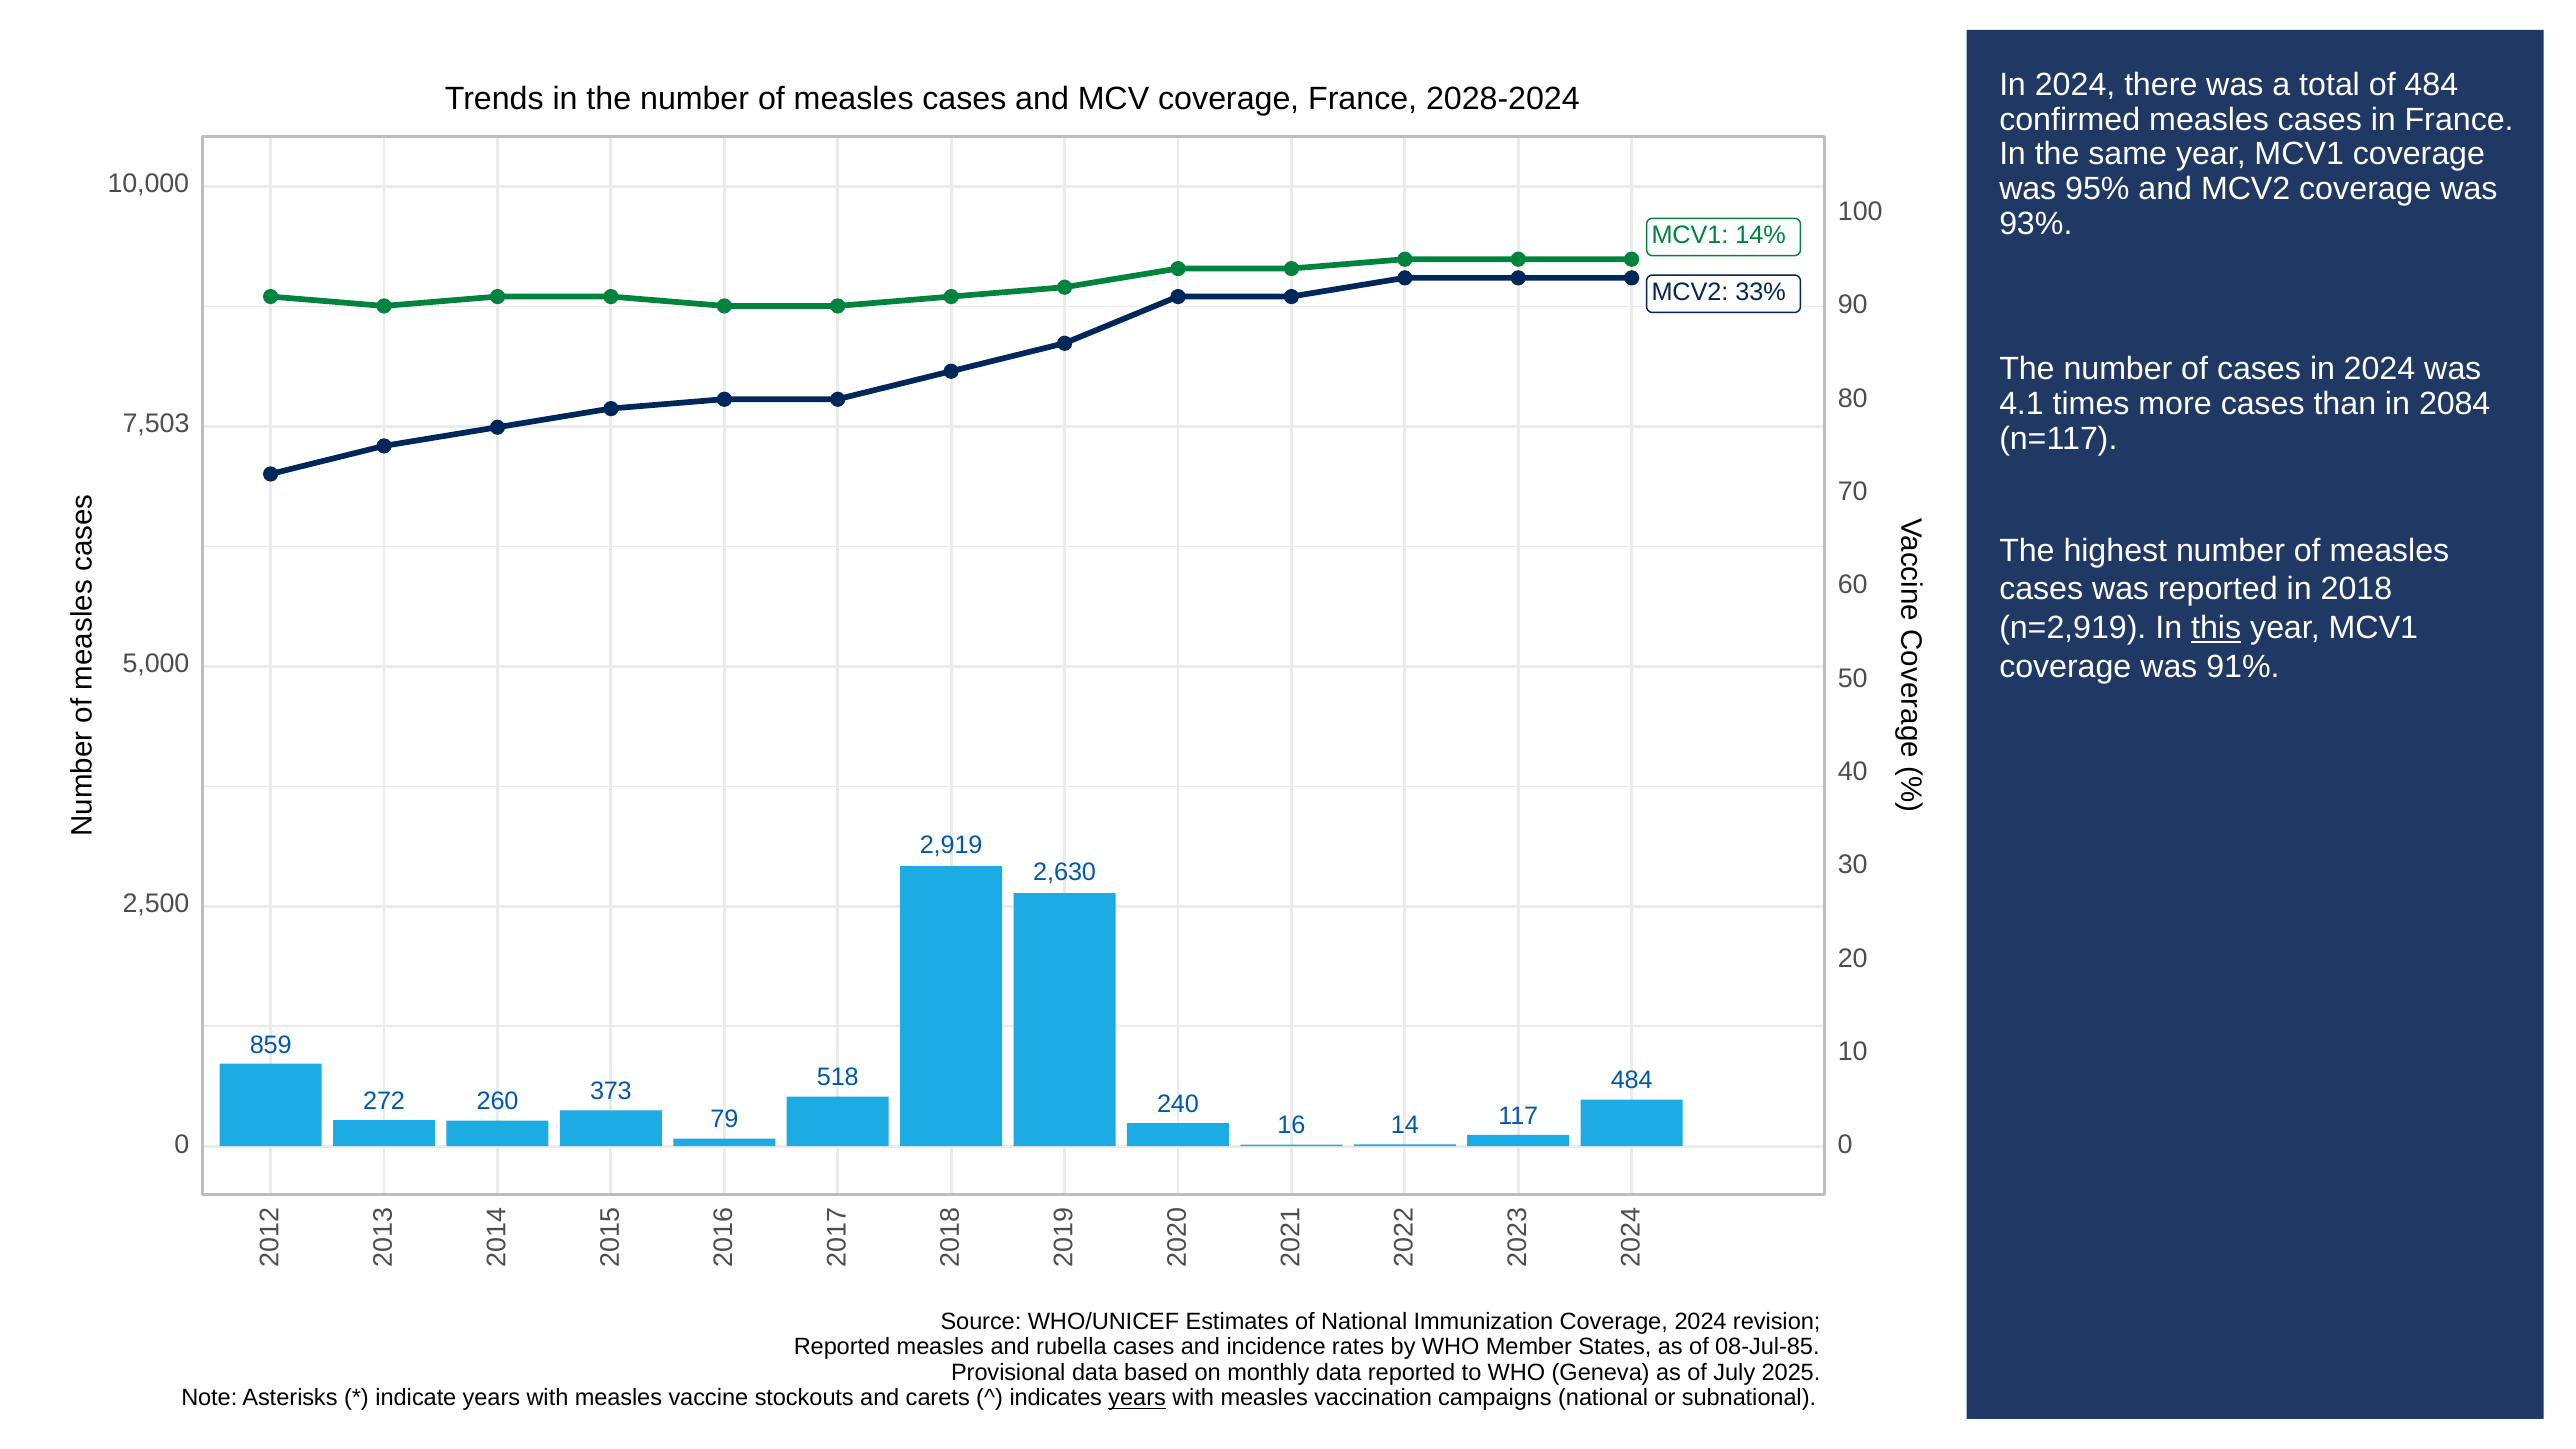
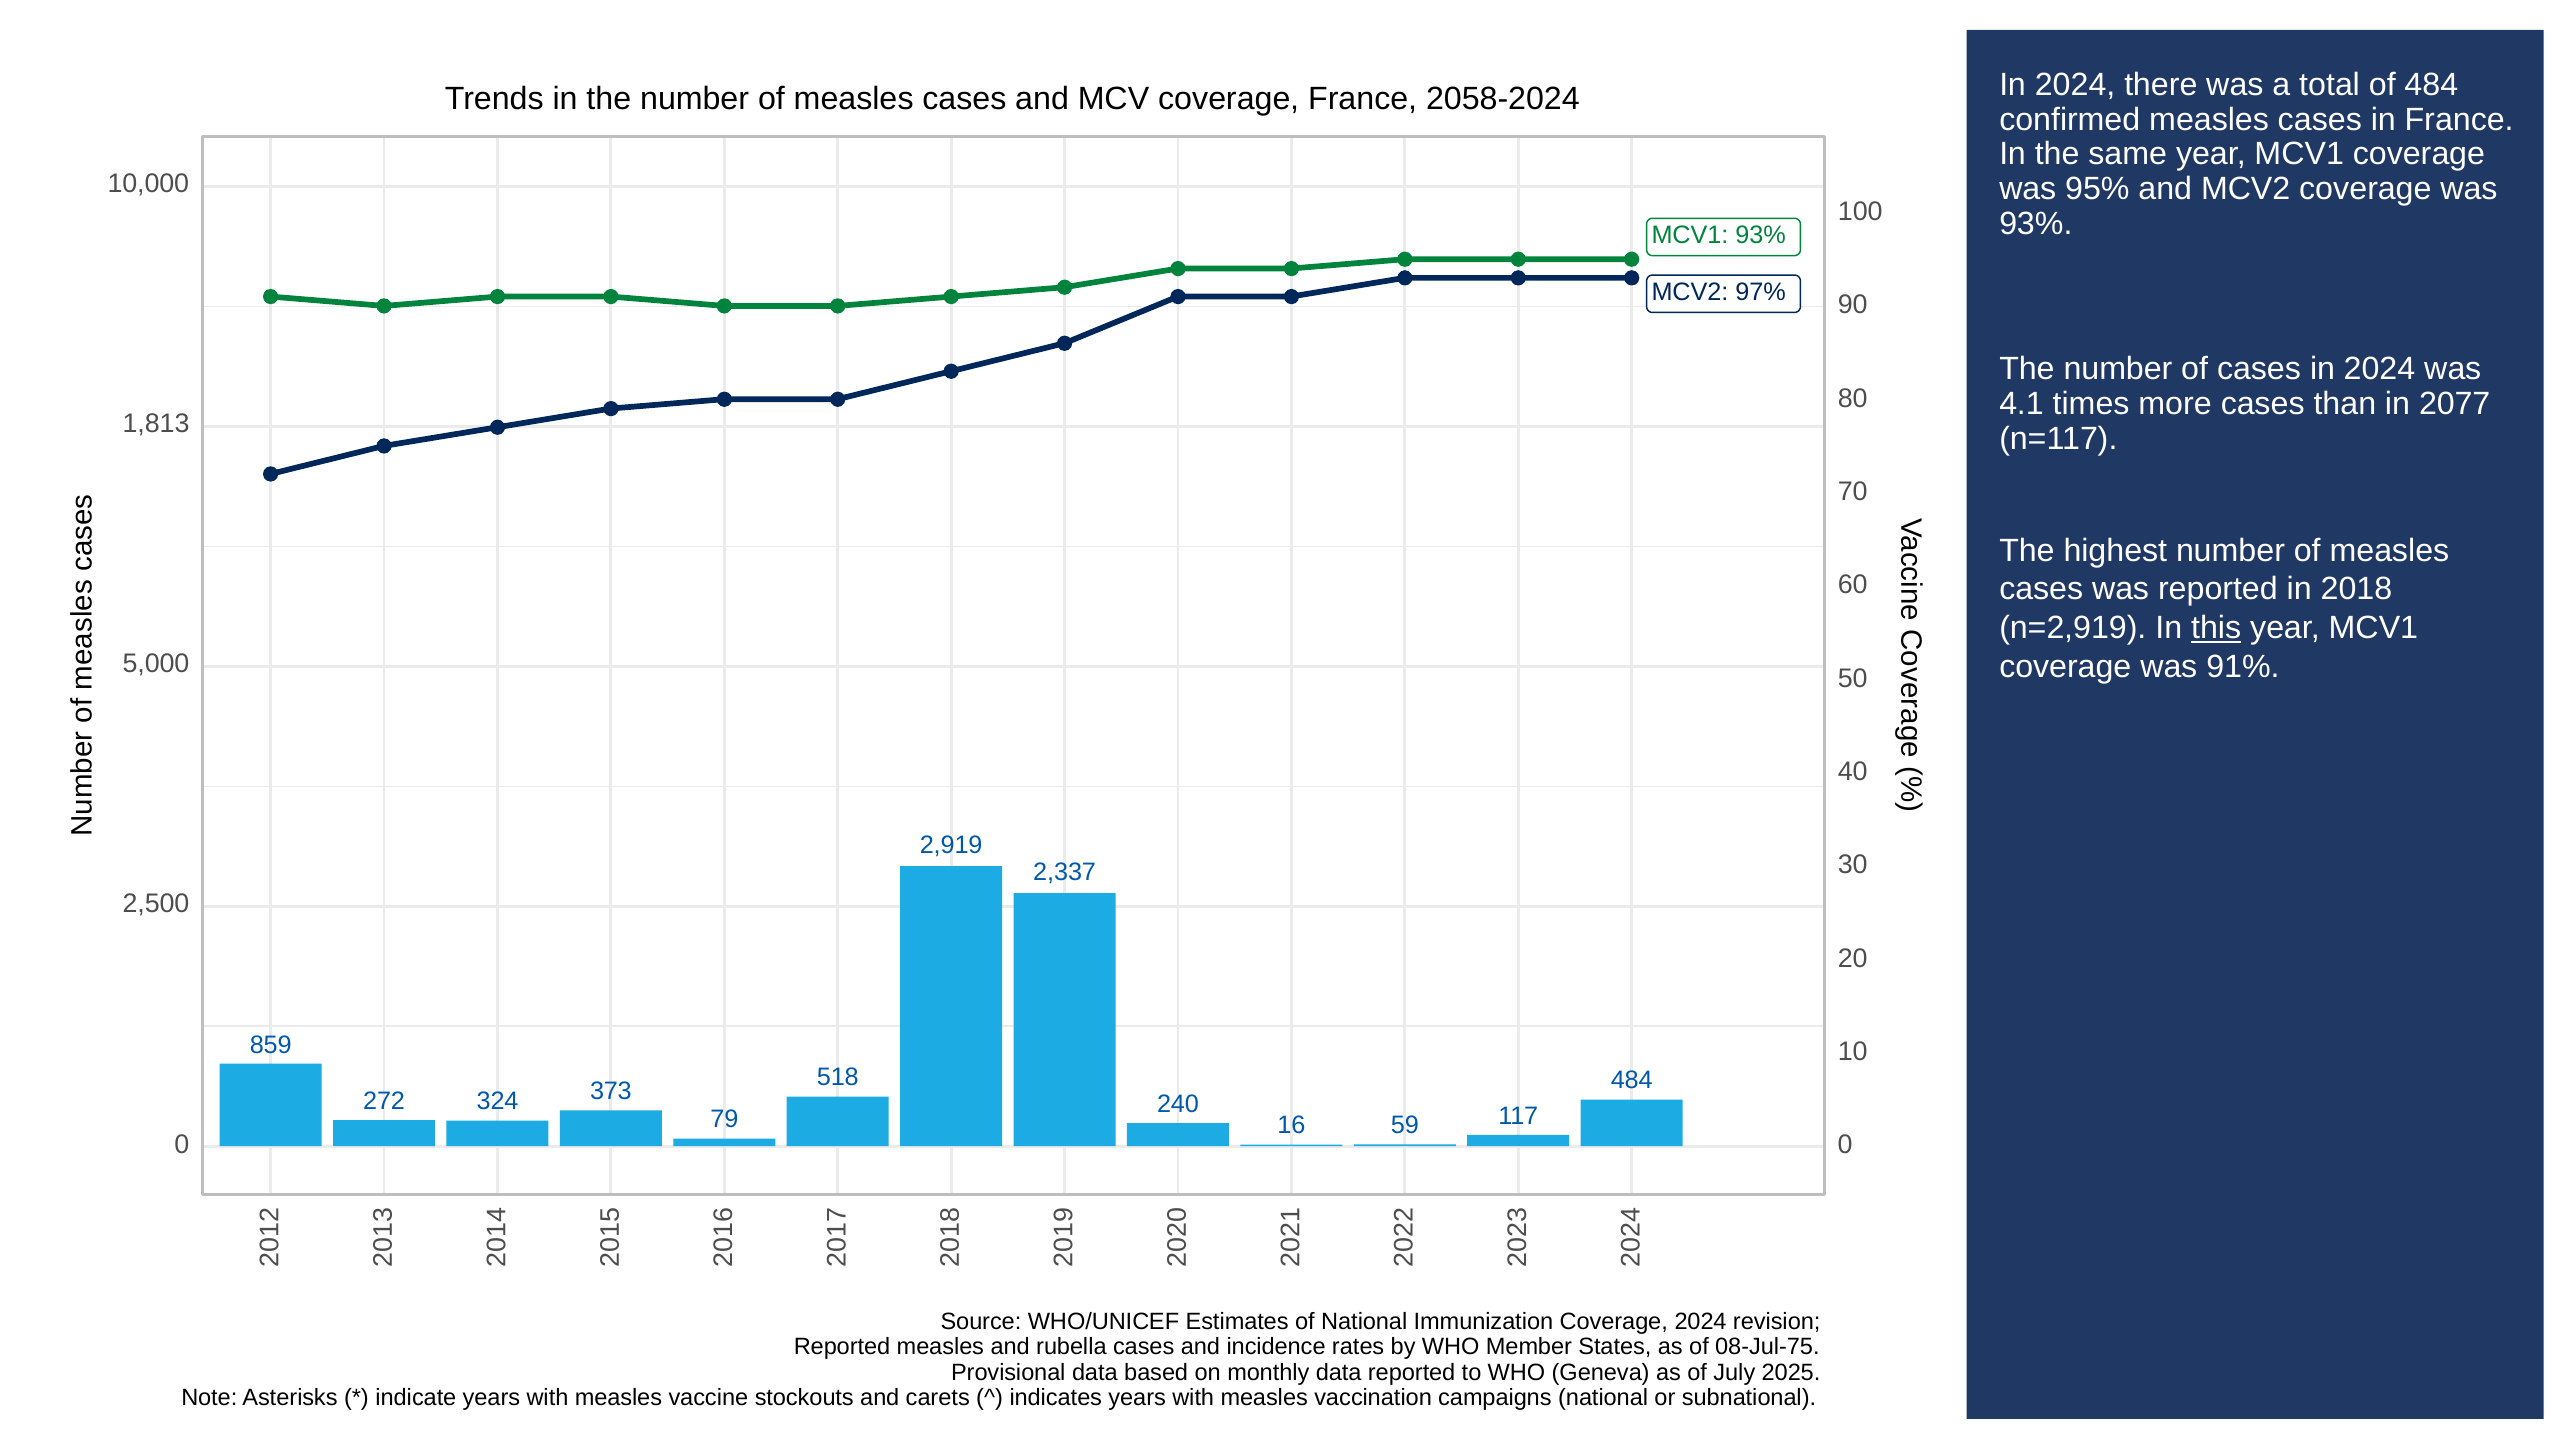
2028-2024: 2028-2024 -> 2058-2024
MCV1 14%: 14% -> 93%
33%: 33% -> 97%
2084: 2084 -> 2077
7,503: 7,503 -> 1,813
2,630: 2,630 -> 2,337
260: 260 -> 324
14: 14 -> 59
08-Jul-85: 08-Jul-85 -> 08-Jul-75
years at (1137, 1398) underline: present -> none
